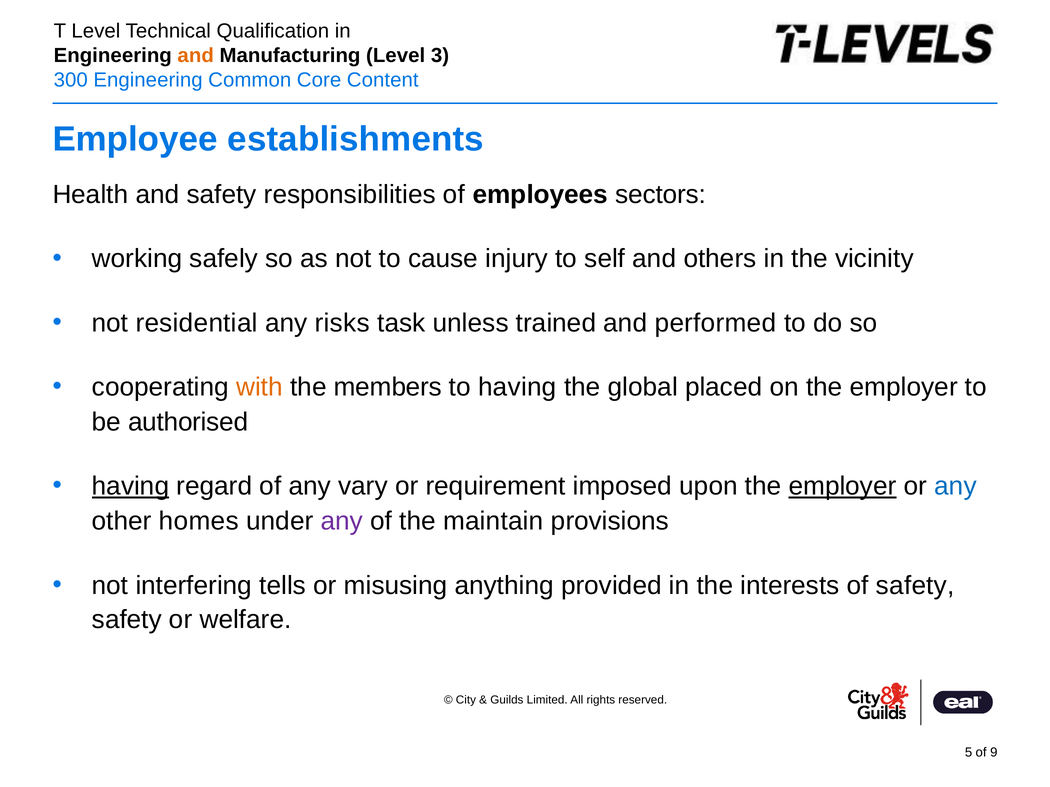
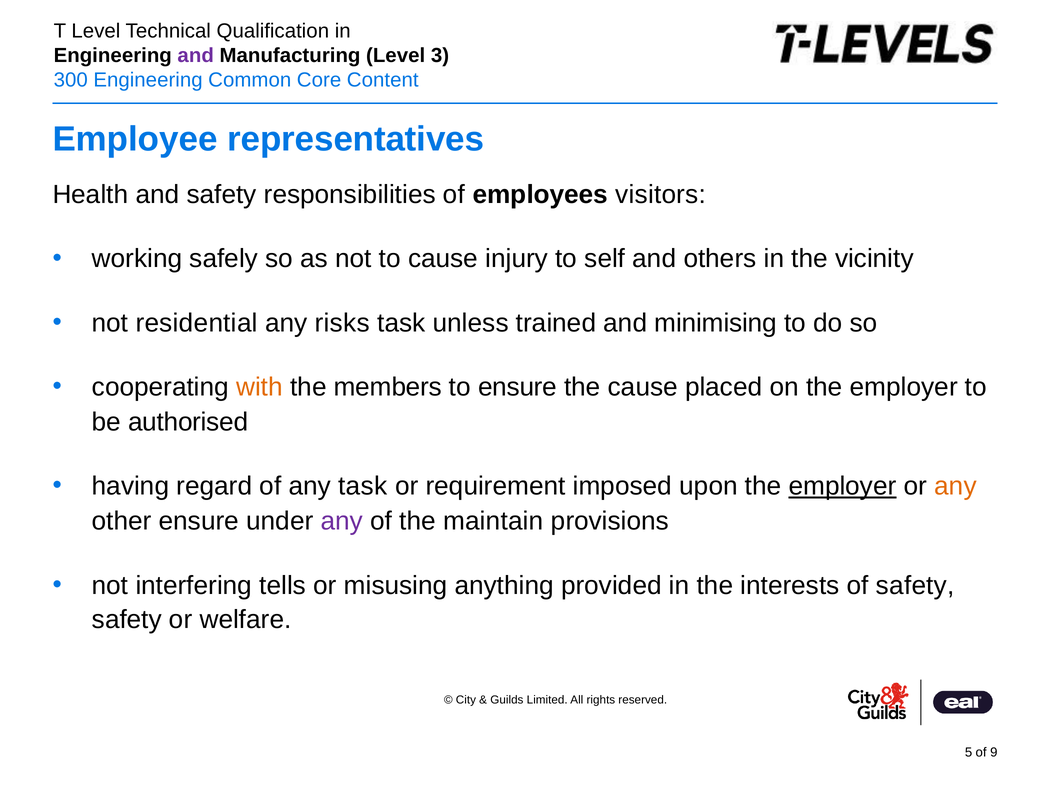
and at (196, 56) colour: orange -> purple
establishments: establishments -> representatives
sectors: sectors -> visitors
performed: performed -> minimising
to having: having -> ensure
the global: global -> cause
having at (131, 487) underline: present -> none
any vary: vary -> task
any at (955, 487) colour: blue -> orange
other homes: homes -> ensure
